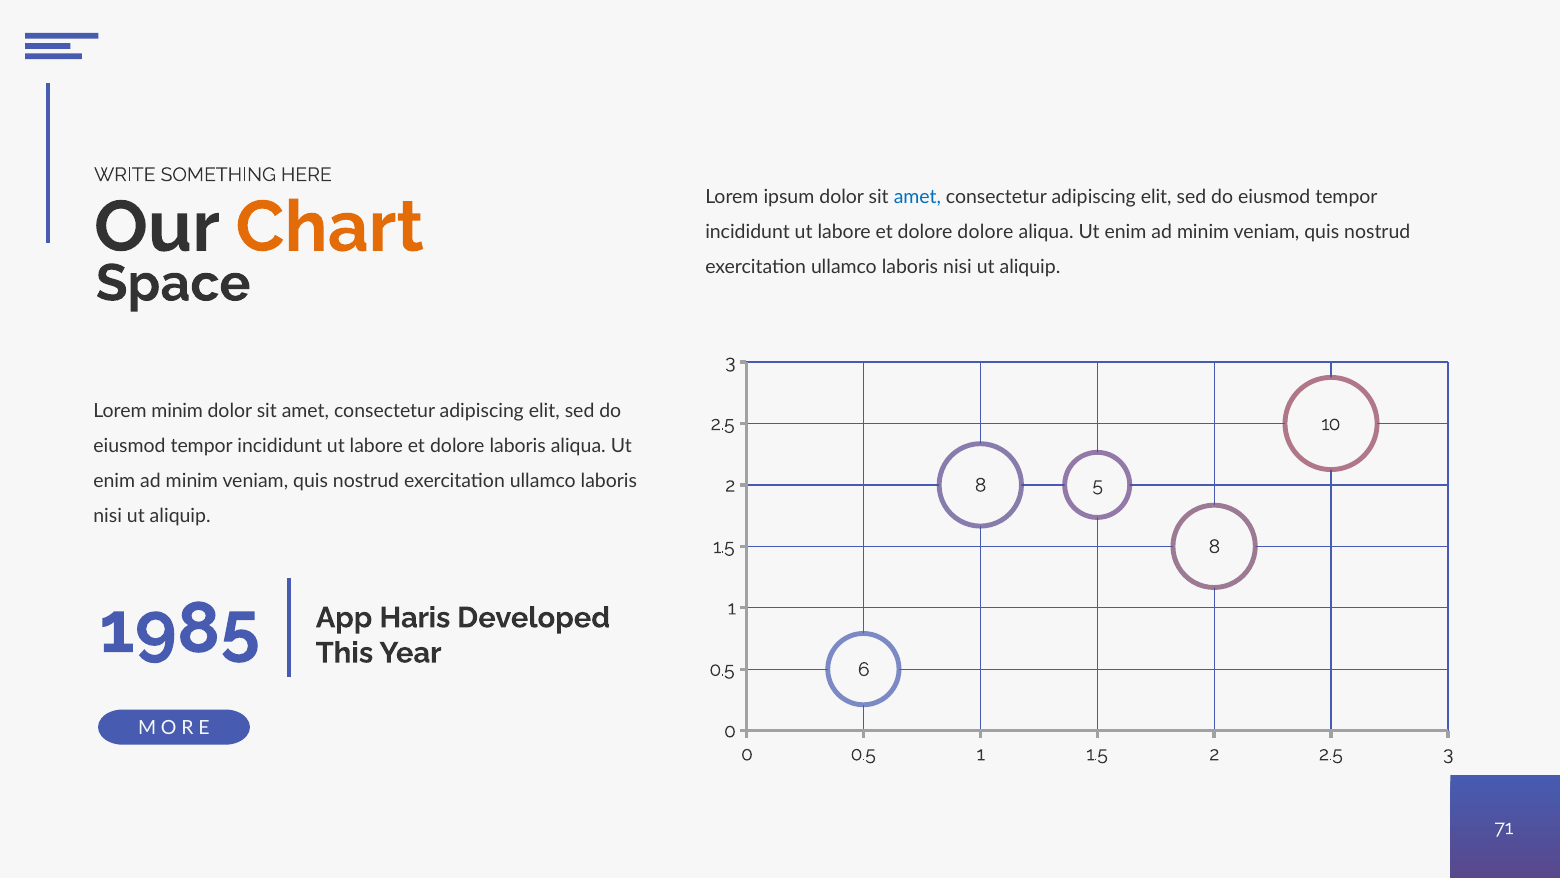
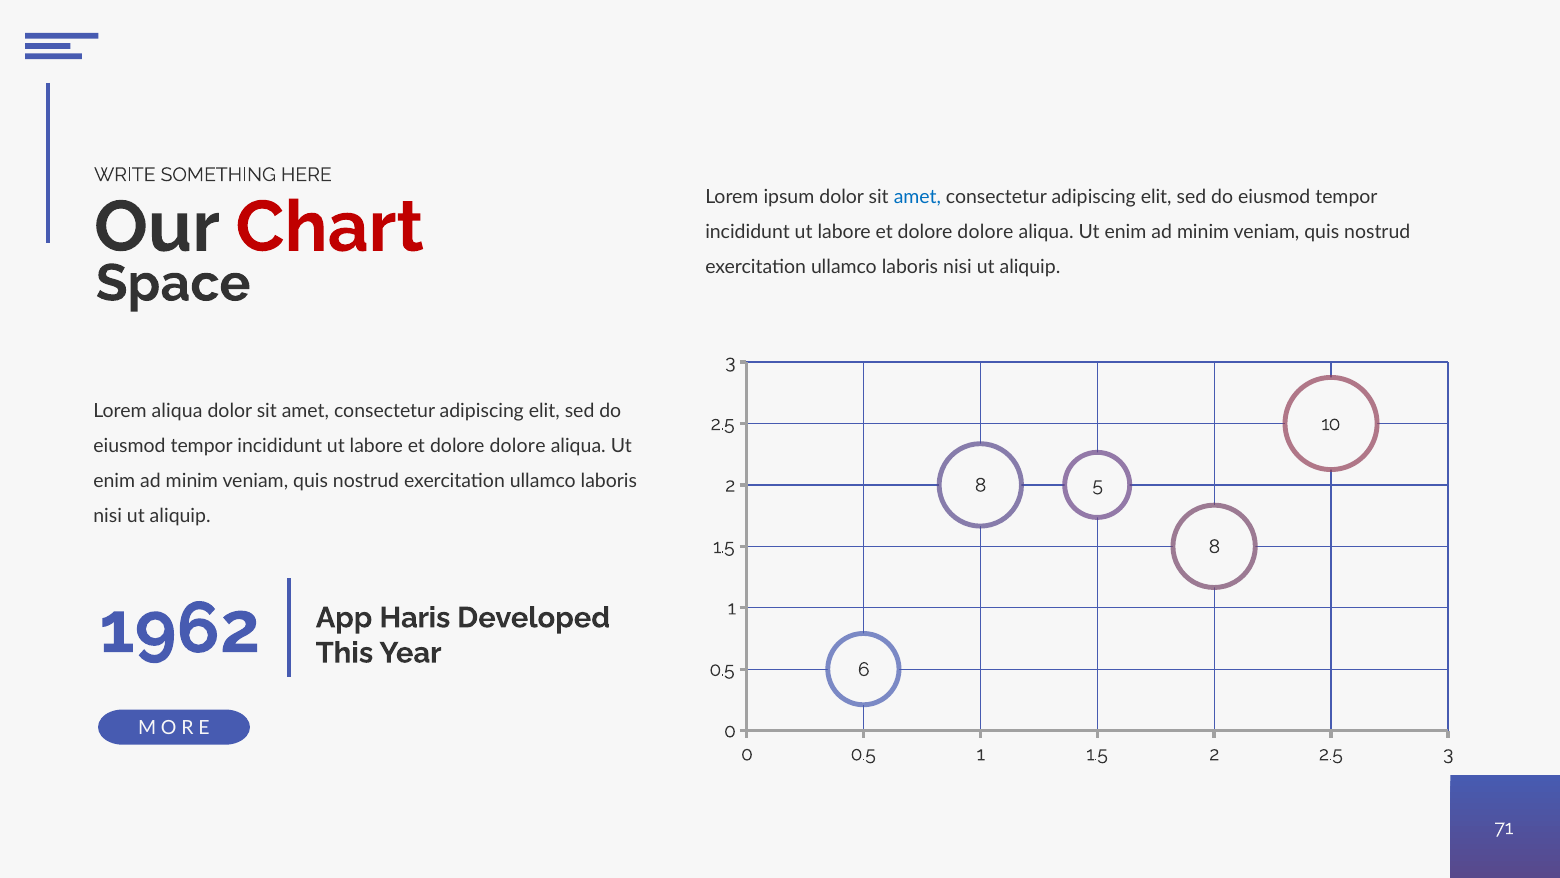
Chart colour: orange -> red
Lorem minim: minim -> aliqua
laboris at (518, 446): laboris -> dolore
1985: 1985 -> 1962
